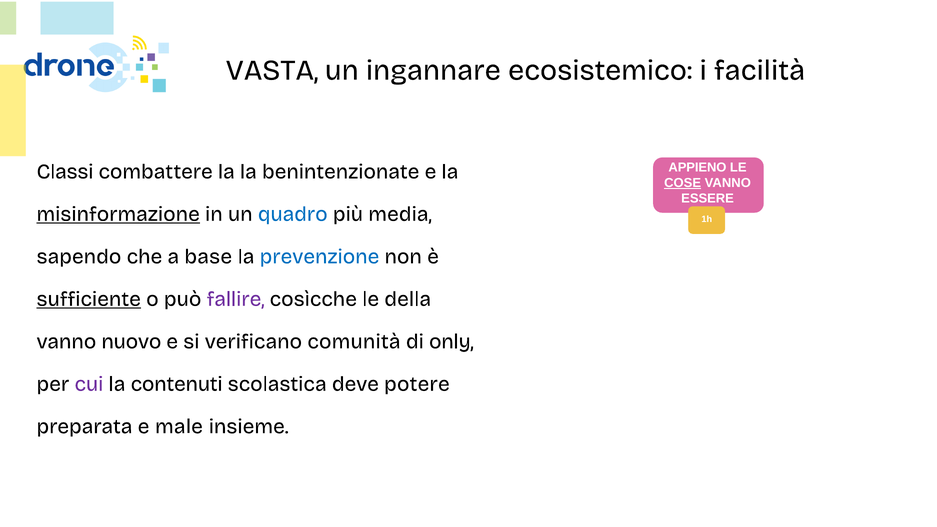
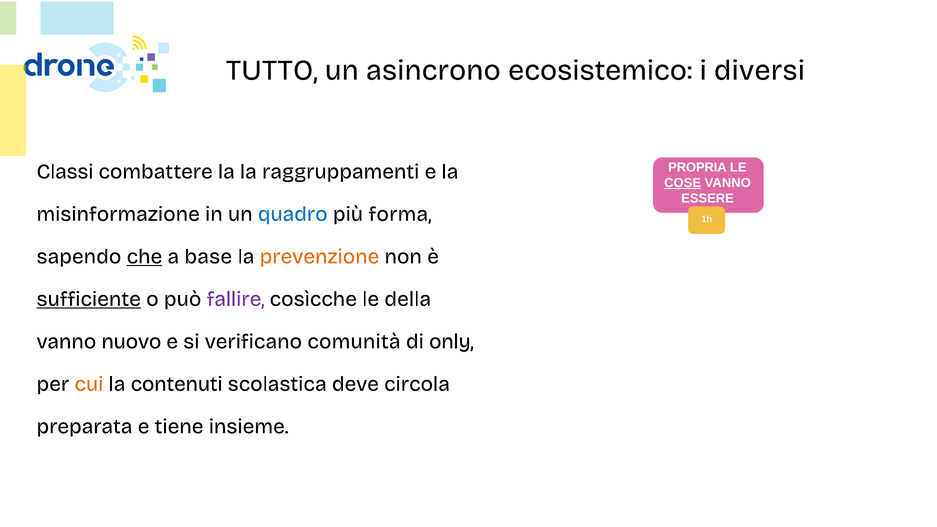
VASTA: VASTA -> TUTTO
ingannare: ingannare -> asincrono
facilità: facilità -> diversi
APPIENO: APPIENO -> PROPRIA
benintenzionate: benintenzionate -> raggruppamenti
misinformazione underline: present -> none
media: media -> forma
che underline: none -> present
prevenzione colour: blue -> orange
cui colour: purple -> orange
potere: potere -> circola
male: male -> tiene
